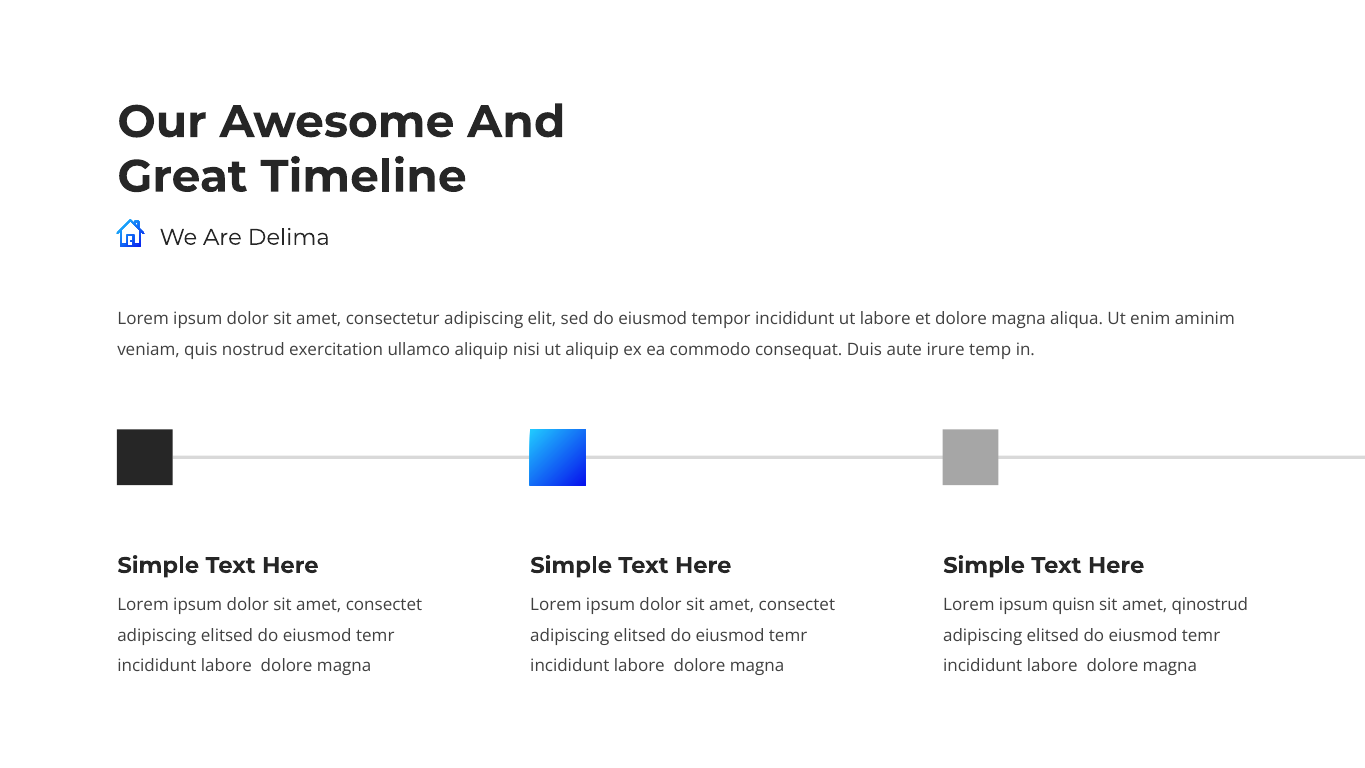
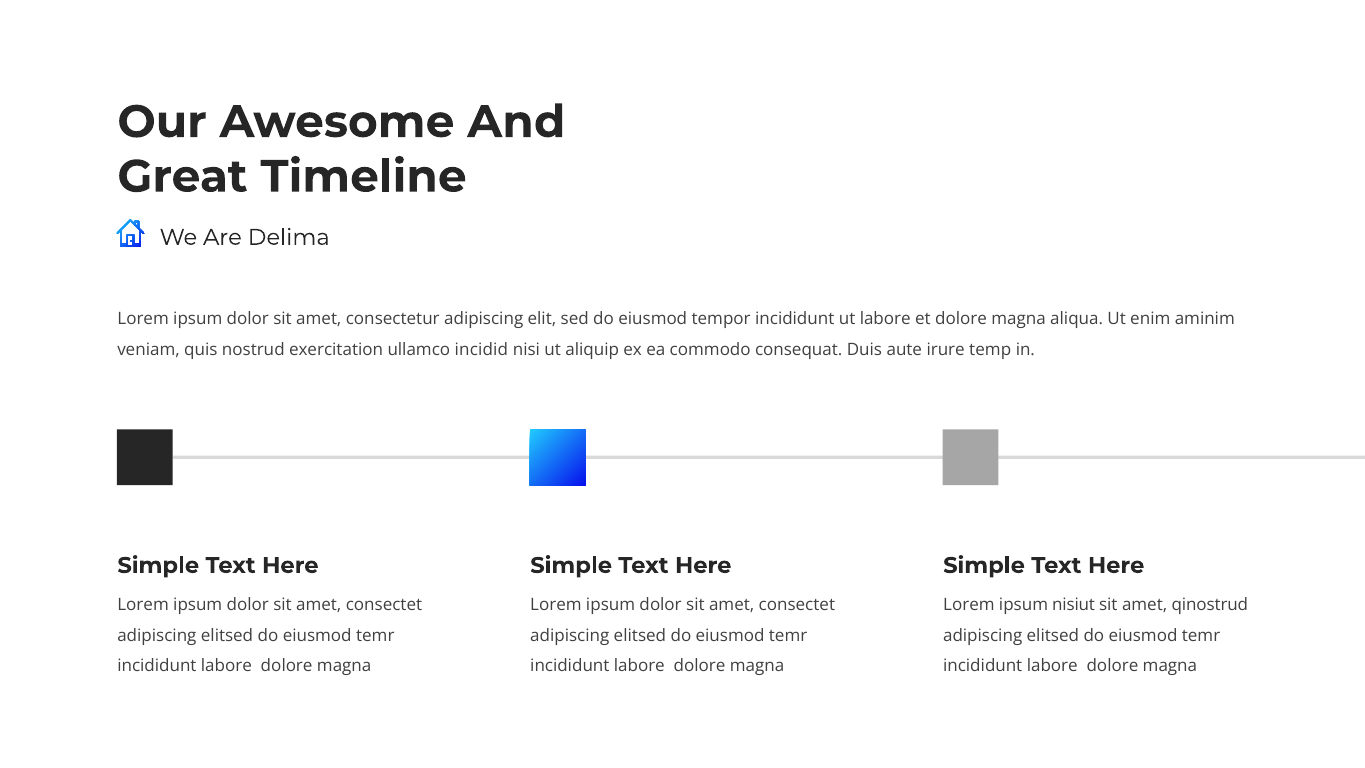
ullamco aliquip: aliquip -> incidid
quisn: quisn -> nisiut
